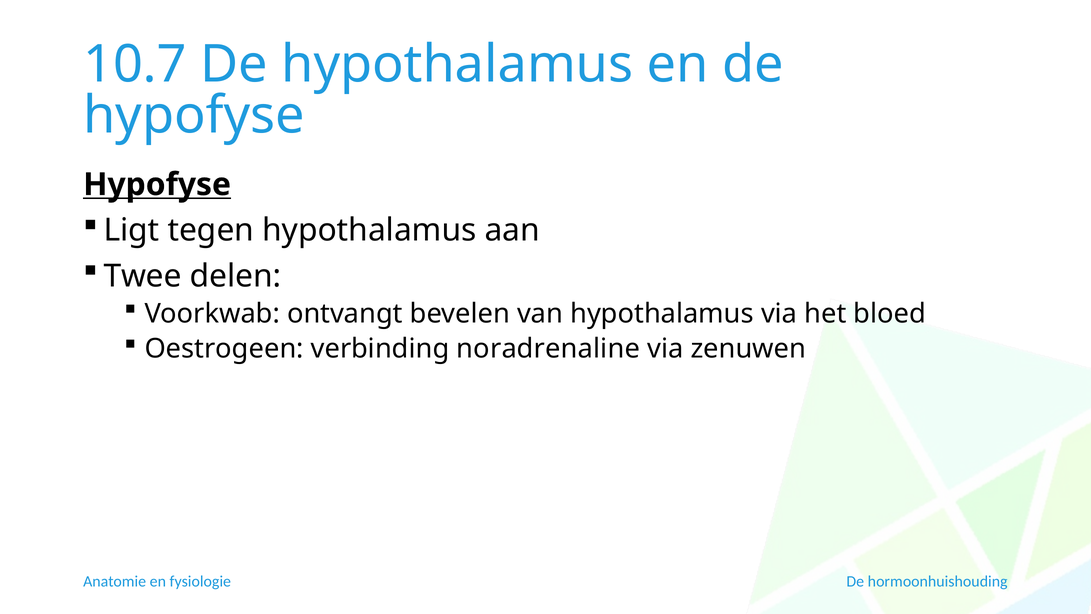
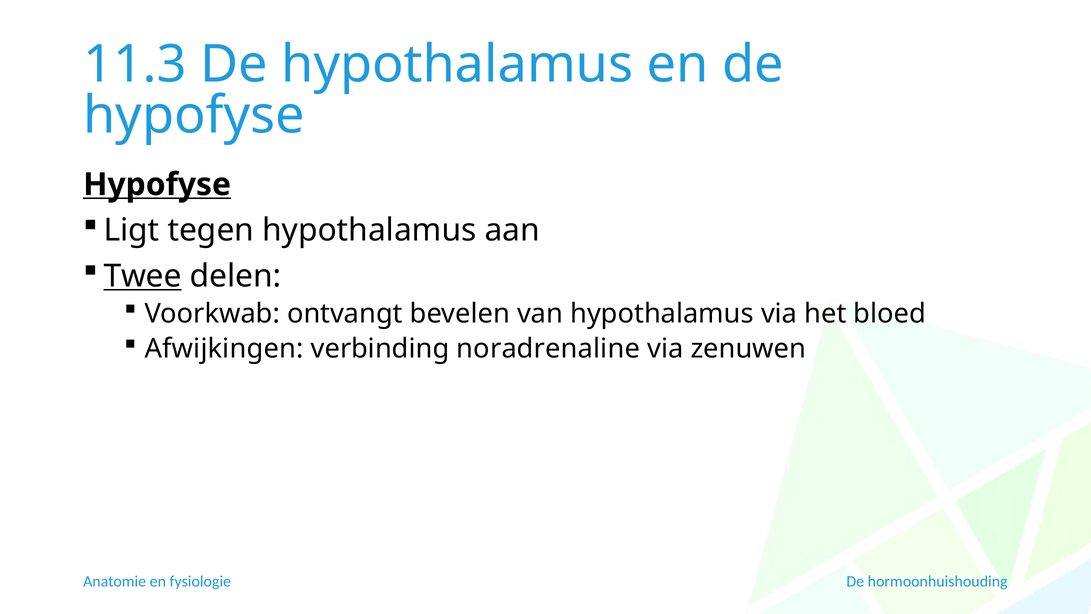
10.7: 10.7 -> 11.3
Twee underline: none -> present
Oestrogeen: Oestrogeen -> Afwijkingen
